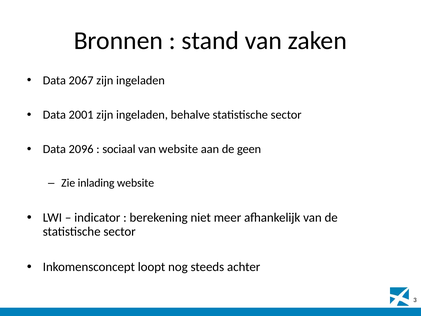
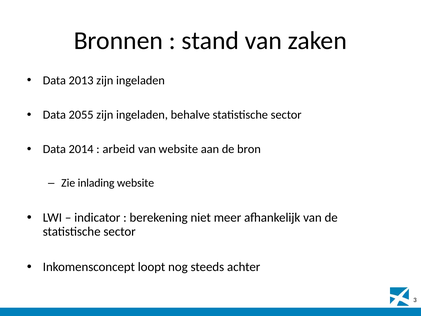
2067: 2067 -> 2013
2001: 2001 -> 2055
2096: 2096 -> 2014
sociaal: sociaal -> arbeid
geen: geen -> bron
